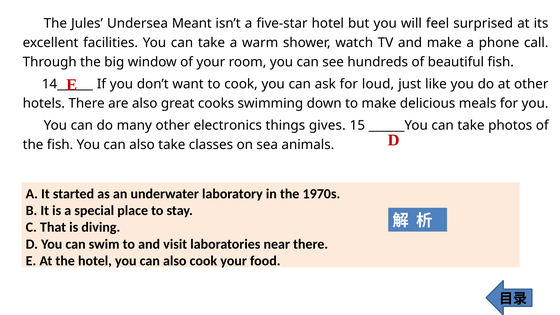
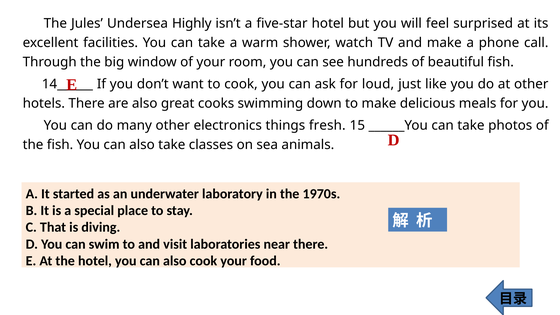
Meant: Meant -> Highly
gives: gives -> fresh
